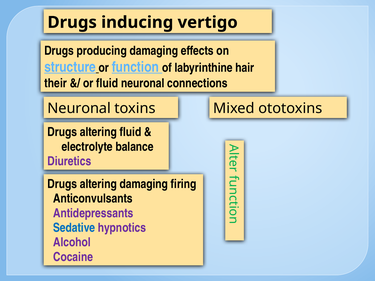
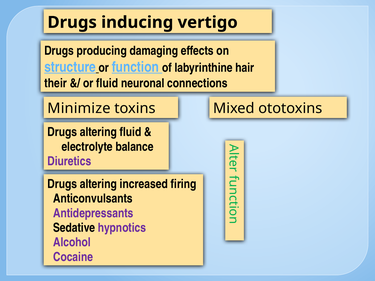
Neuronal at (79, 108): Neuronal -> Minimize
altering damaging: damaging -> increased
Sedative colour: blue -> black
